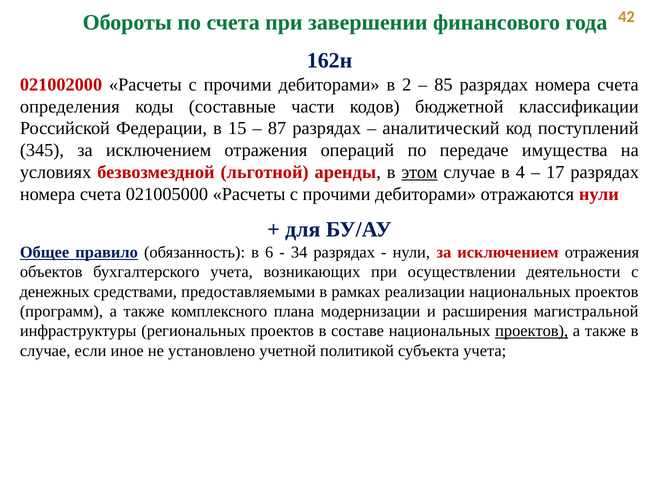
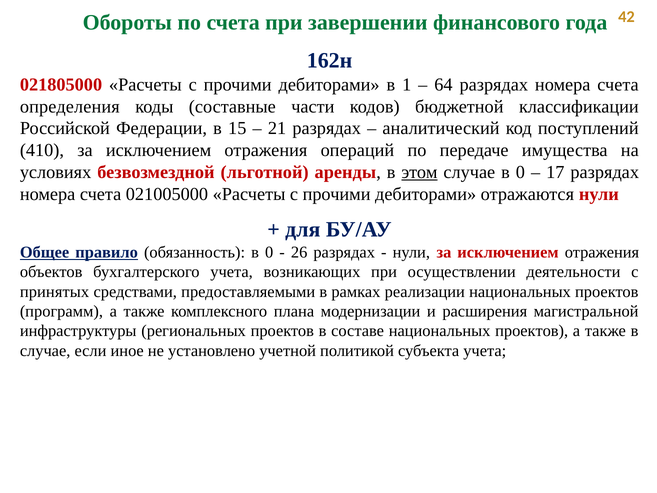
021002000: 021002000 -> 021805000
2: 2 -> 1
85: 85 -> 64
87: 87 -> 21
345: 345 -> 410
случае в 4: 4 -> 0
обязанность в 6: 6 -> 0
34: 34 -> 26
денежных: денежных -> принятых
проектов at (532, 331) underline: present -> none
